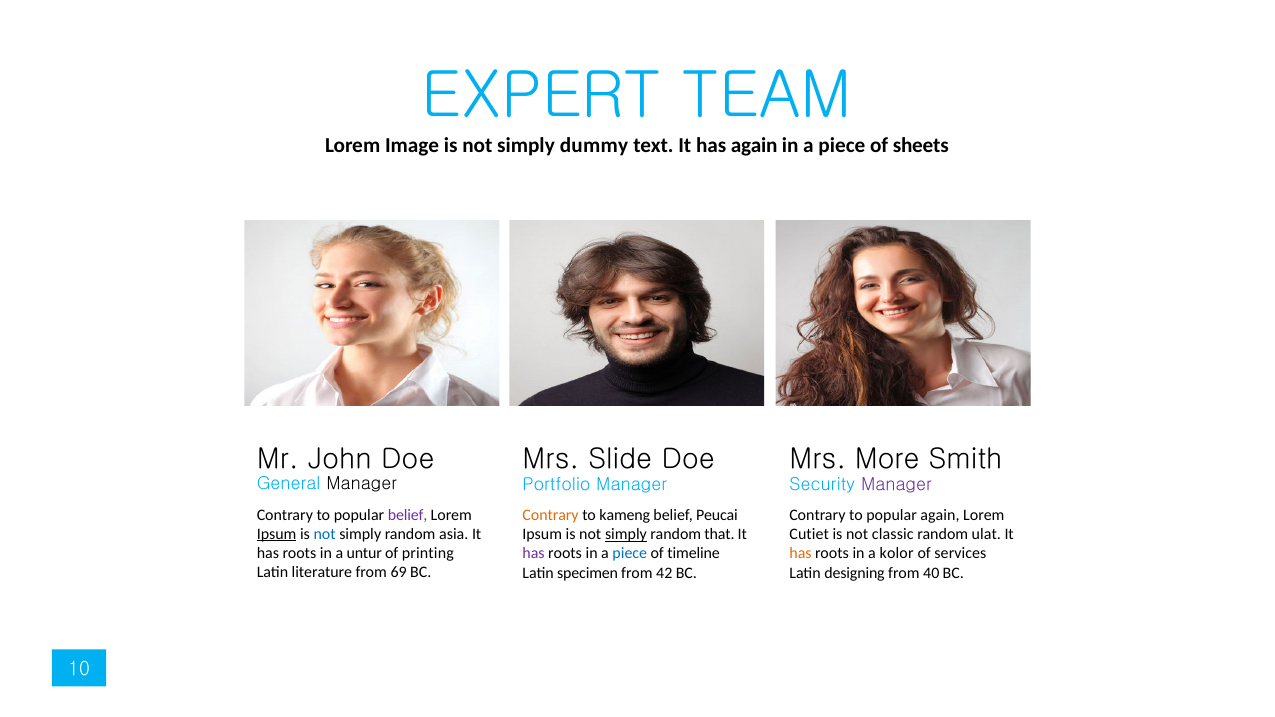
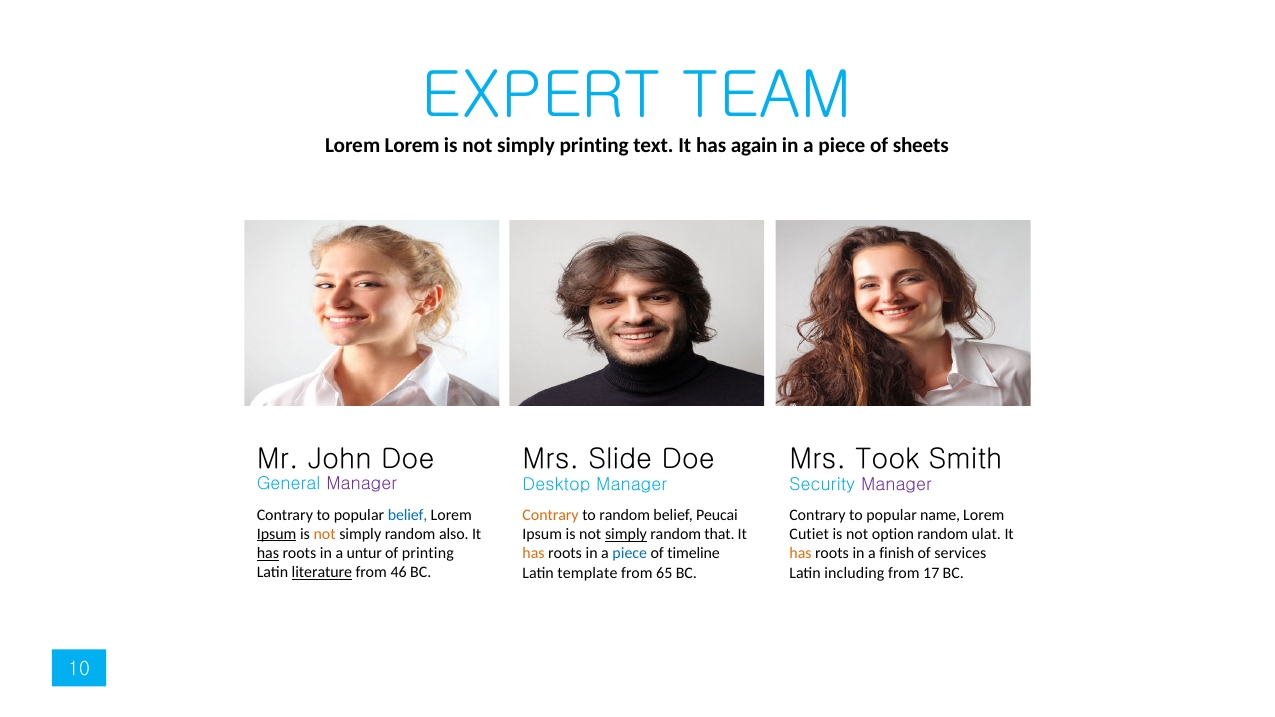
Lorem Image: Image -> Lorem
simply dummy: dummy -> printing
More: More -> Took
Manager at (362, 484) colour: black -> purple
Portfolio: Portfolio -> Desktop
belief at (408, 515) colour: purple -> blue
to kameng: kameng -> random
popular again: again -> name
not at (325, 534) colour: blue -> orange
asia: asia -> also
classic: classic -> option
has at (268, 553) underline: none -> present
has at (534, 554) colour: purple -> orange
kolor: kolor -> finish
literature underline: none -> present
69: 69 -> 46
specimen: specimen -> template
42: 42 -> 65
designing: designing -> including
40: 40 -> 17
